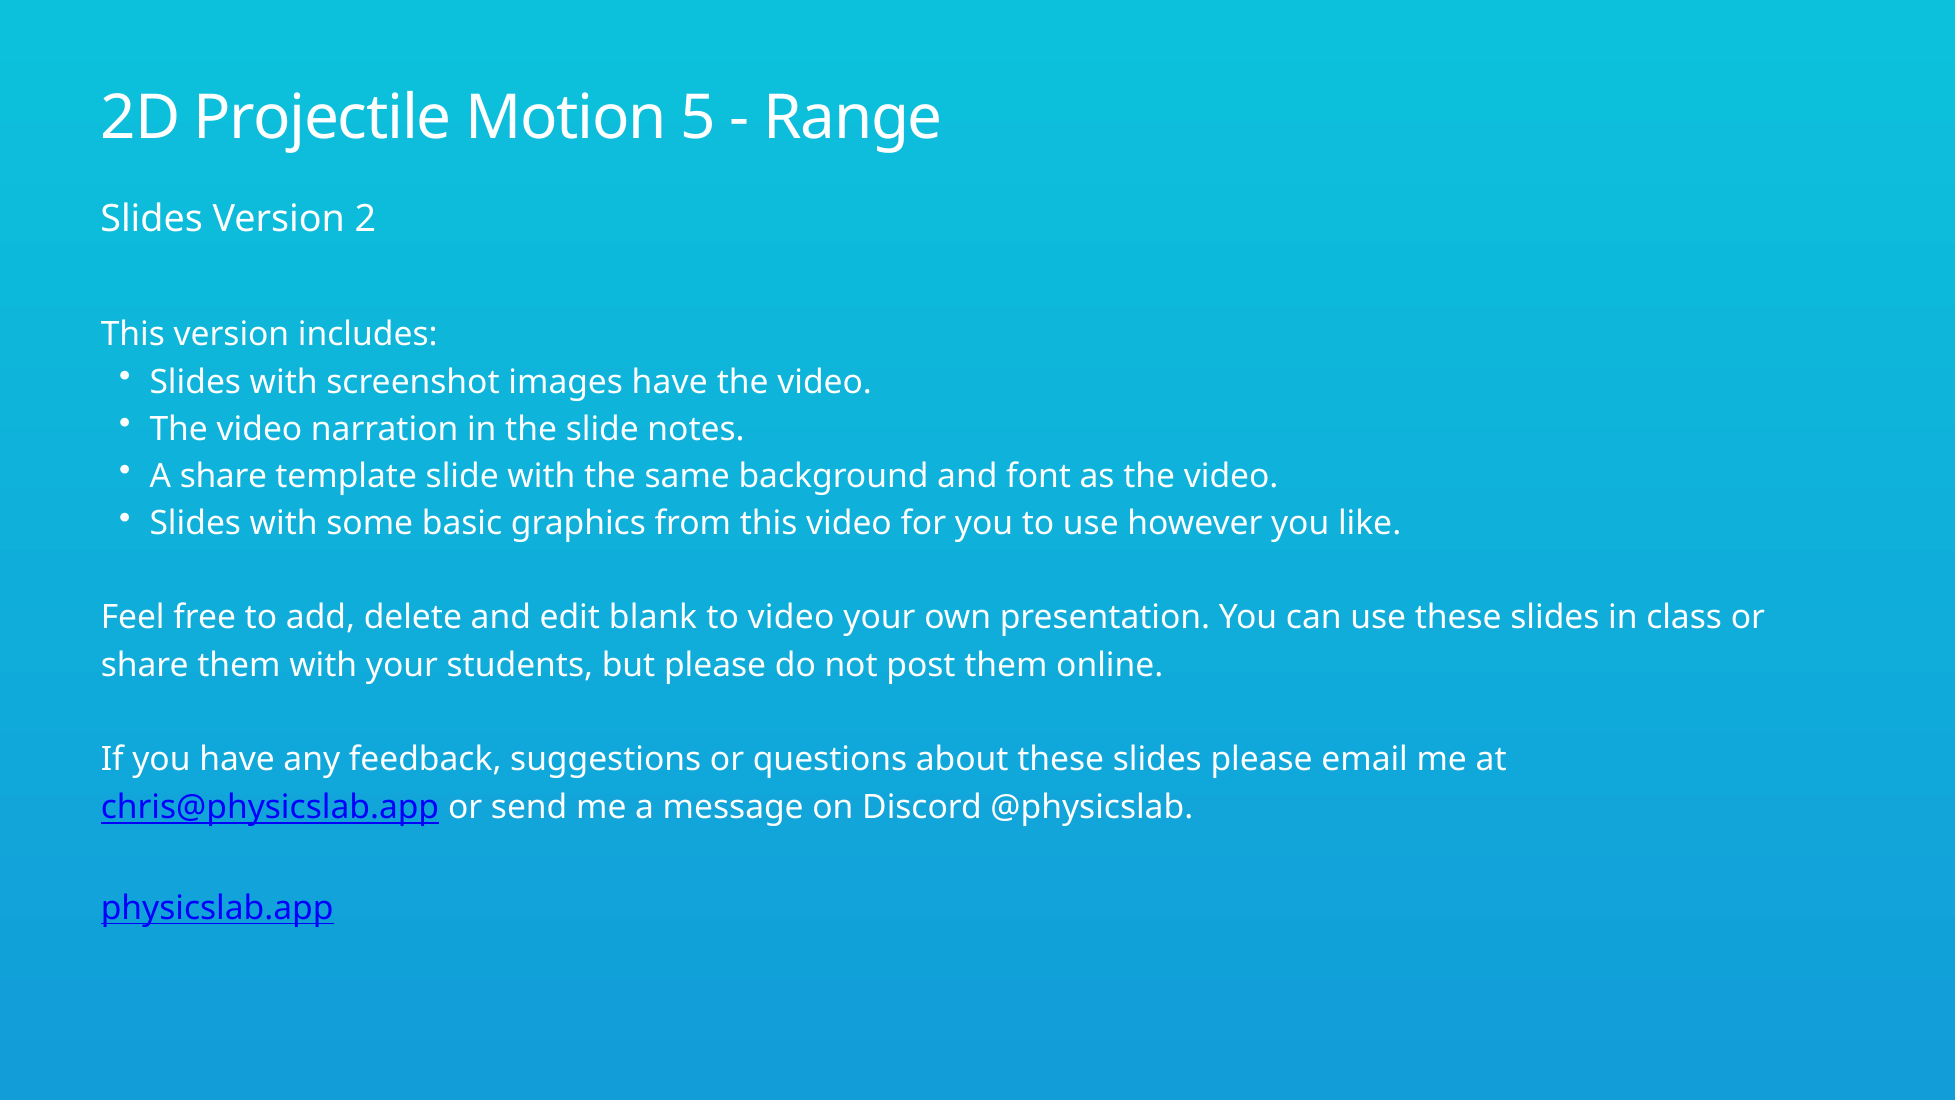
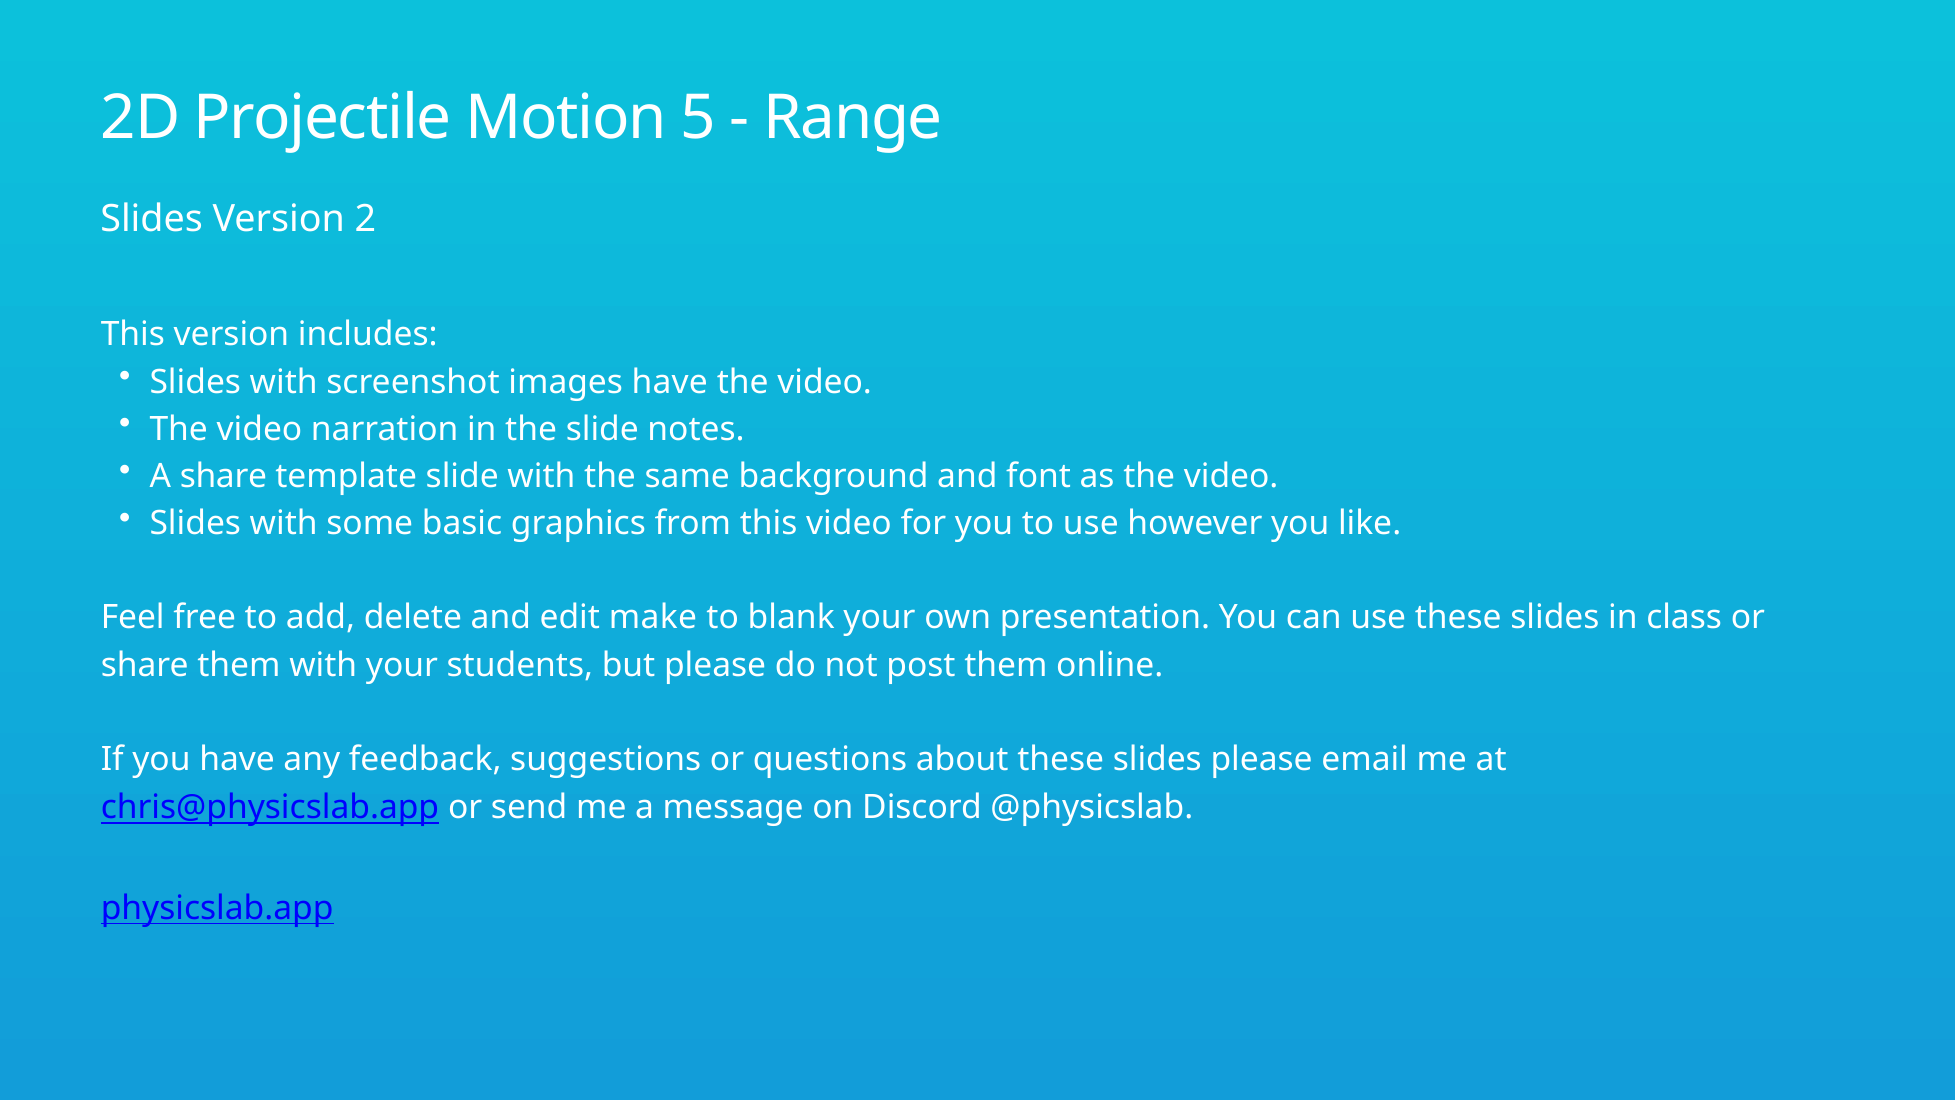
blank: blank -> make
to video: video -> blank
